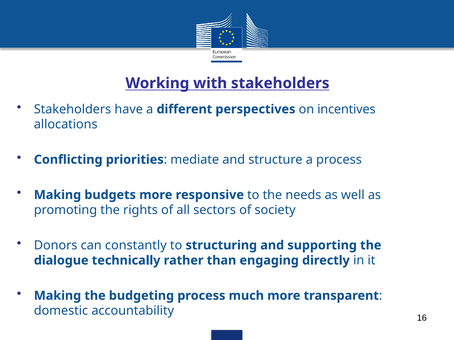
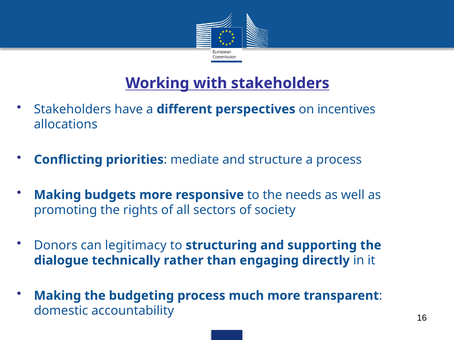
constantly: constantly -> legitimacy
